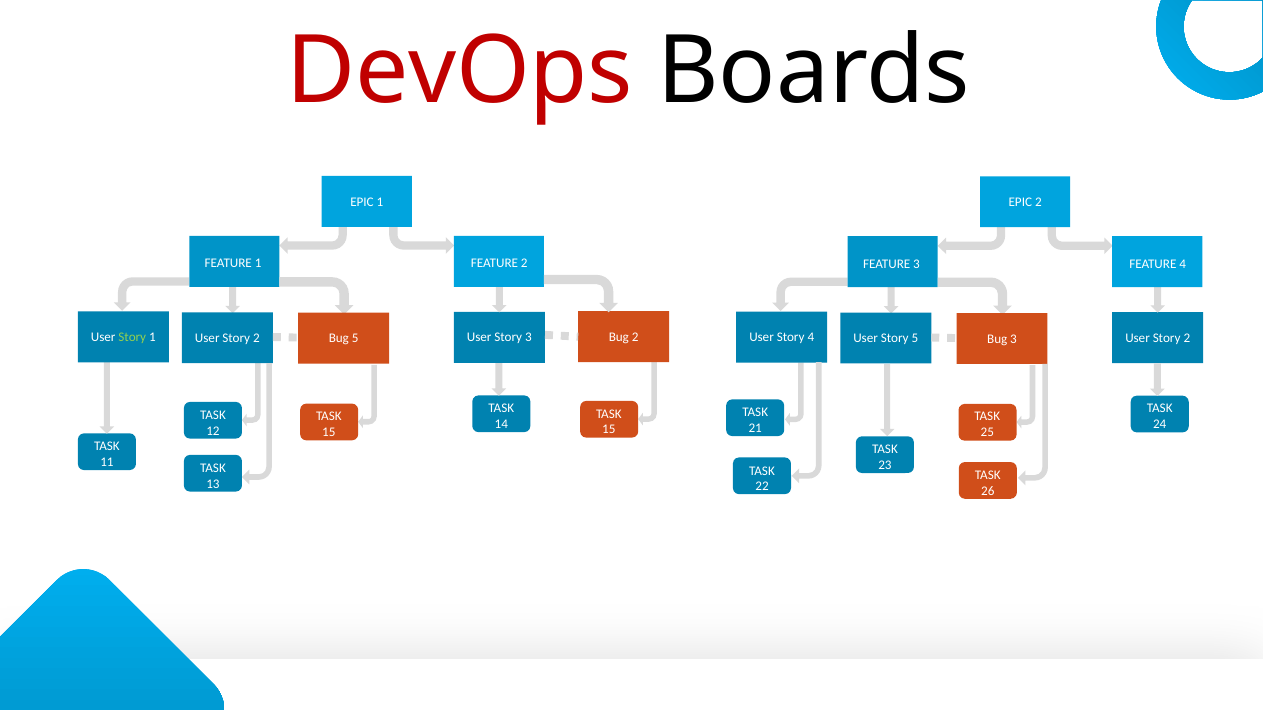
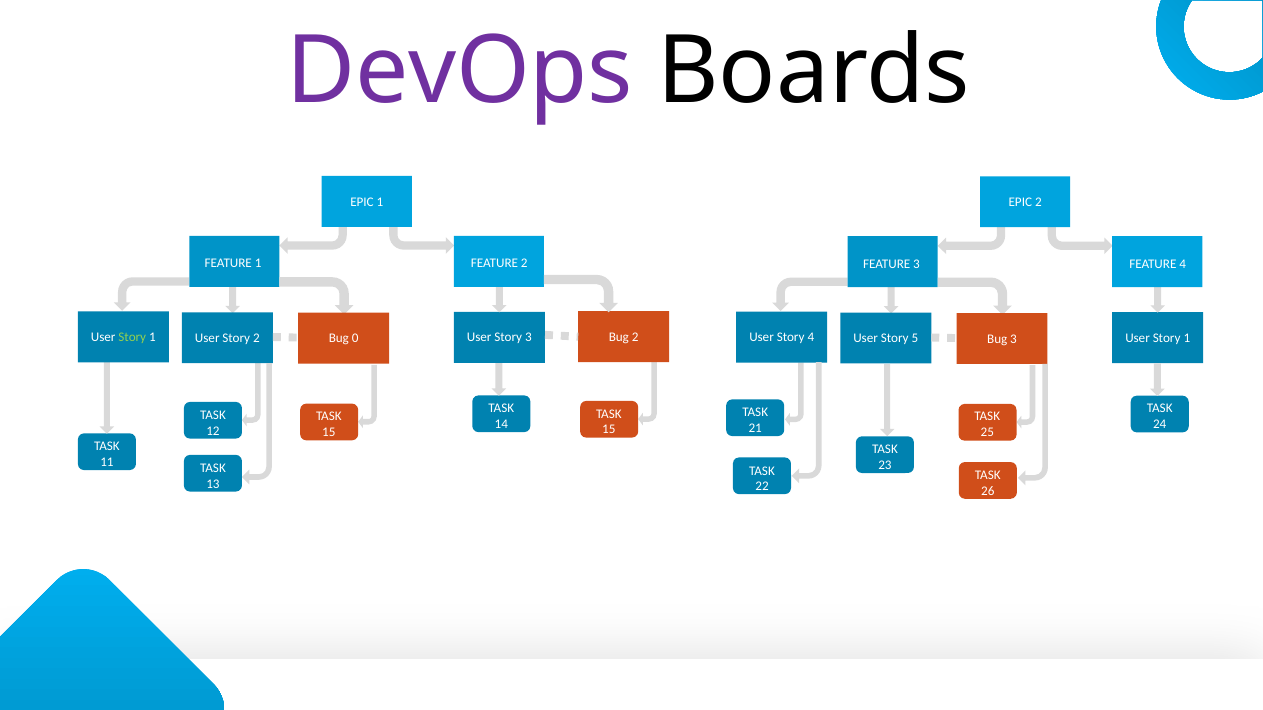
DevOps colour: red -> purple
4 User Story 2: 2 -> 1
Bug 5: 5 -> 0
